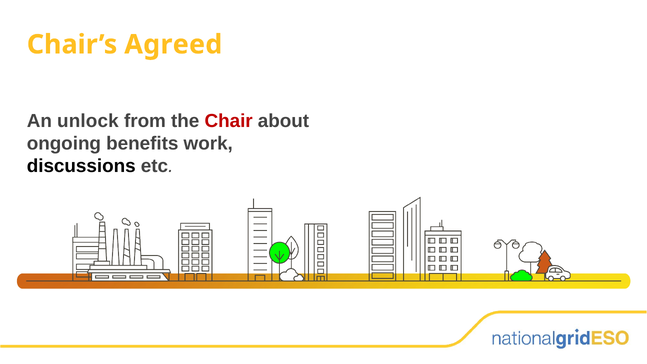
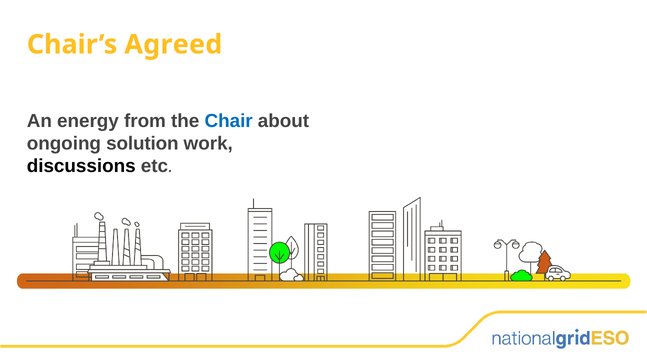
unlock: unlock -> energy
Chair colour: red -> blue
benefits: benefits -> solution
